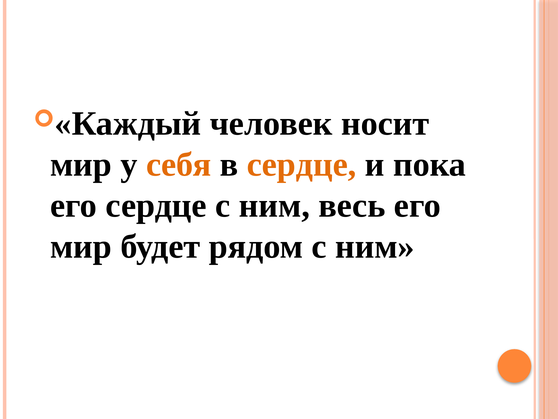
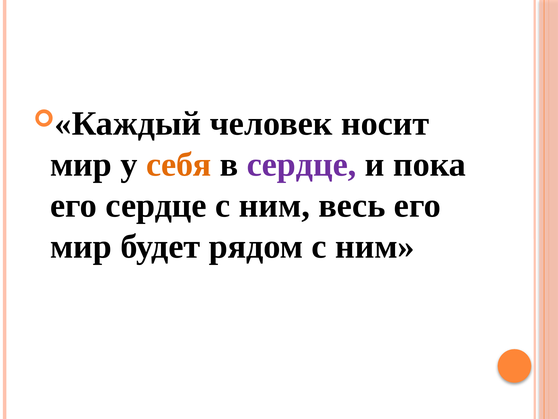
сердце at (302, 164) colour: orange -> purple
